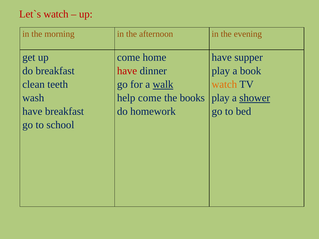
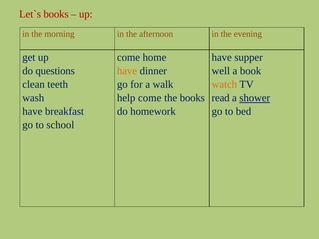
watch at (56, 14): watch -> books
do breakfast: breakfast -> questions
have at (127, 71) colour: red -> orange
play at (221, 71): play -> well
walk underline: present -> none
play at (221, 98): play -> read
